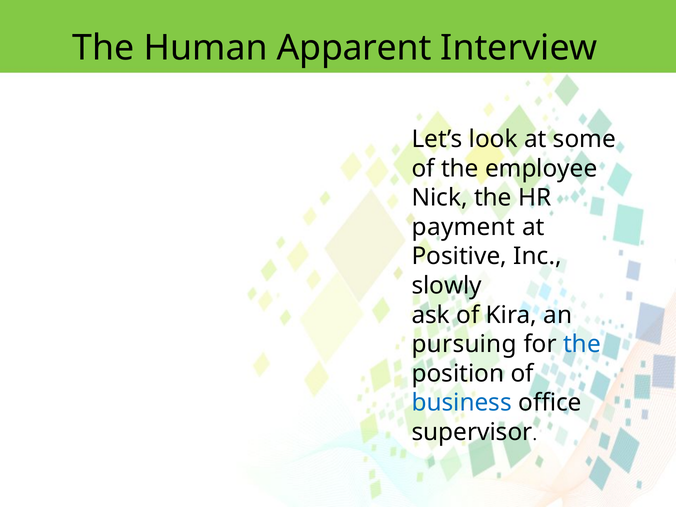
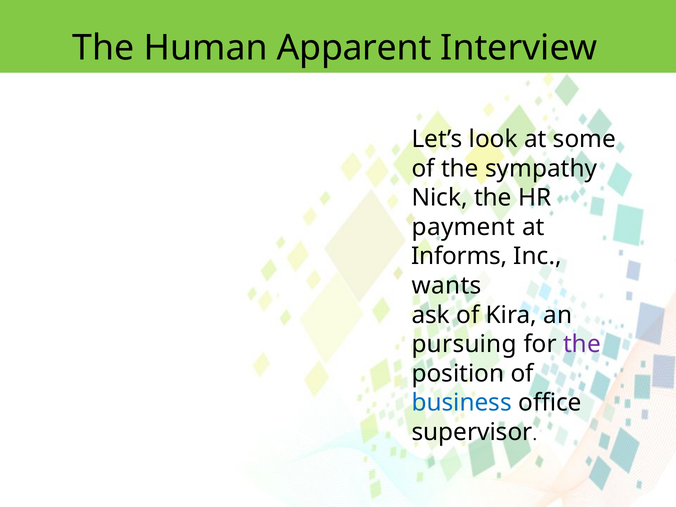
employee: employee -> sympathy
Positive: Positive -> Informs
slowly: slowly -> wants
the at (582, 344) colour: blue -> purple
